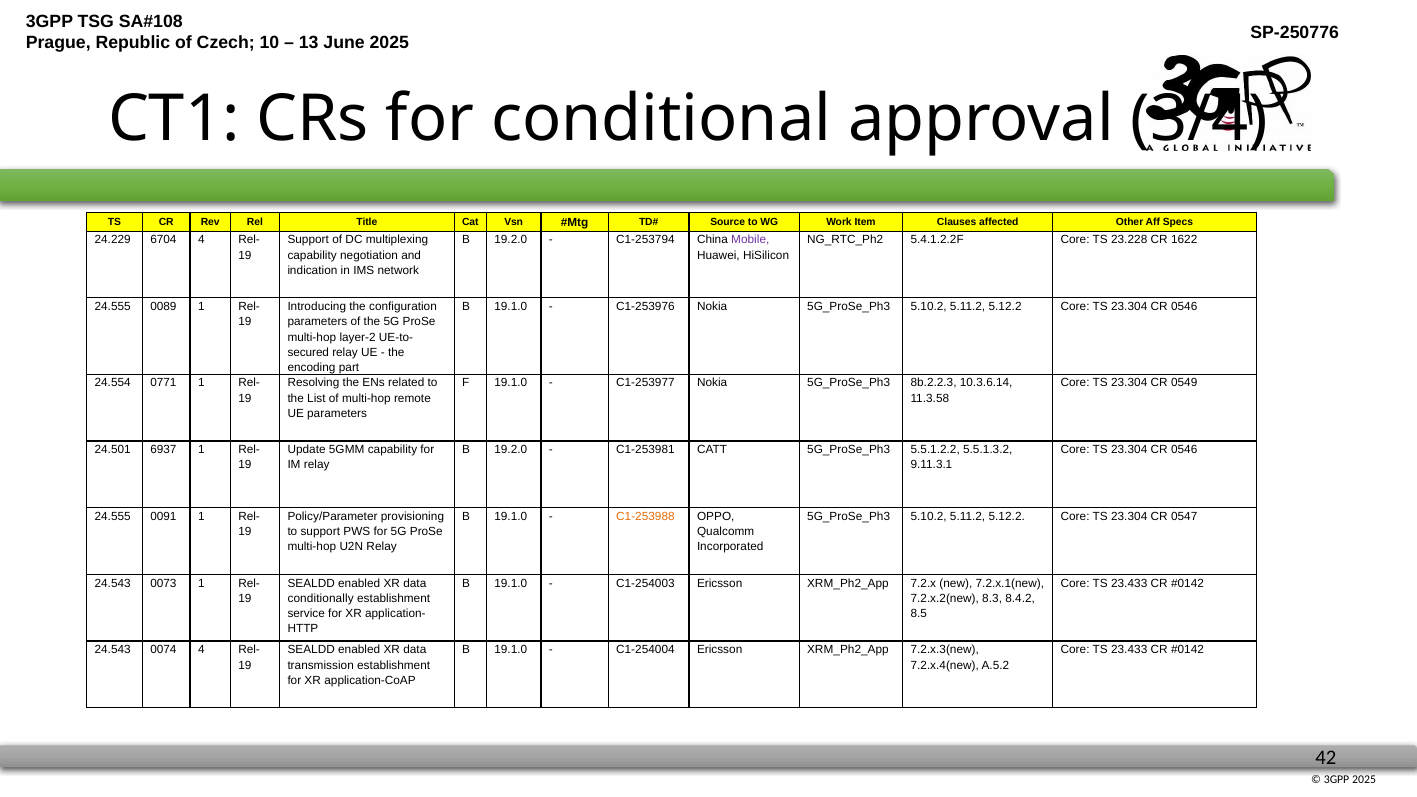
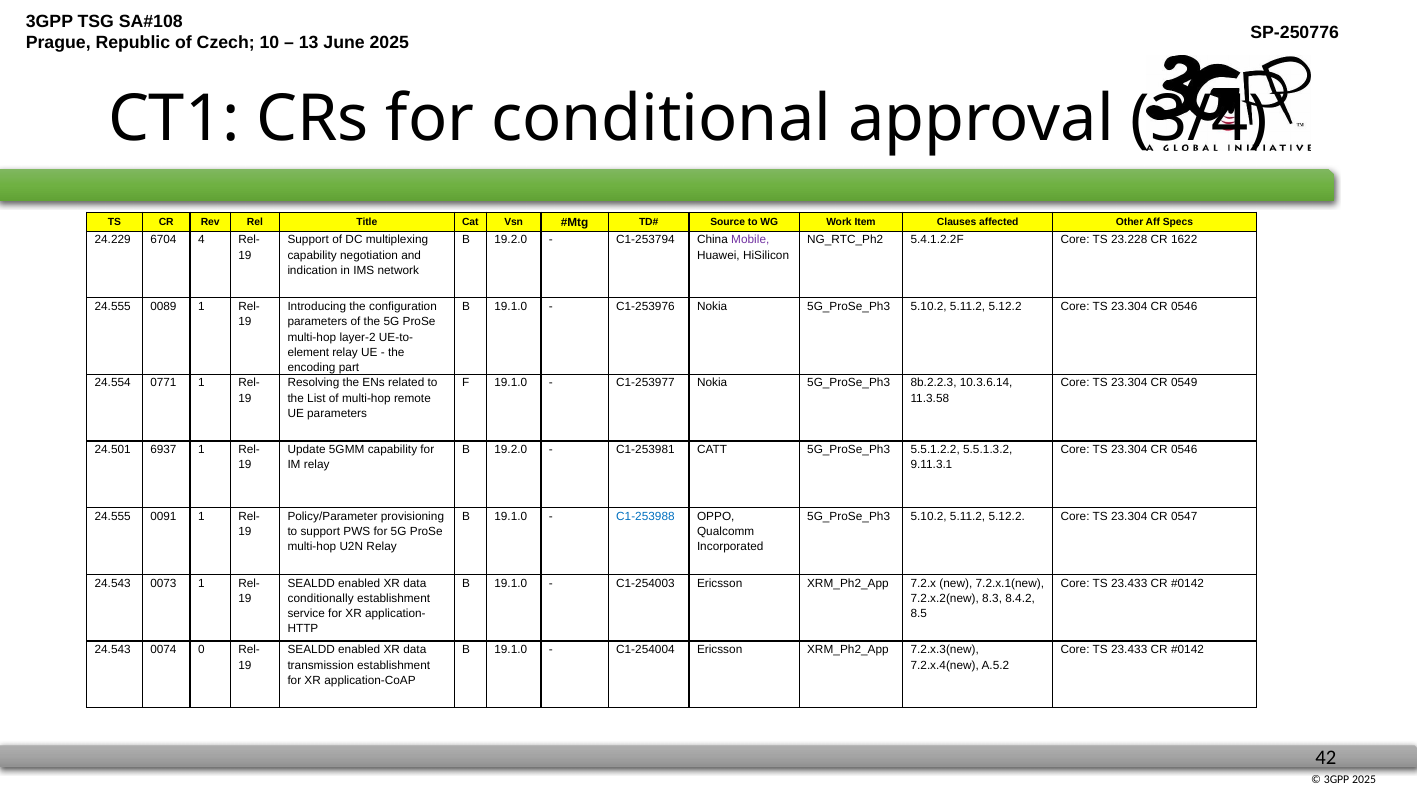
secured: secured -> element
C1-253988 colour: orange -> blue
0074 4: 4 -> 0
